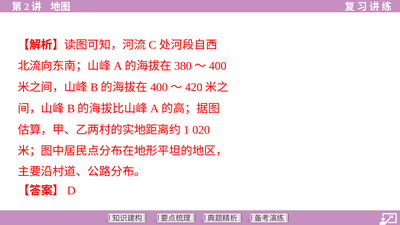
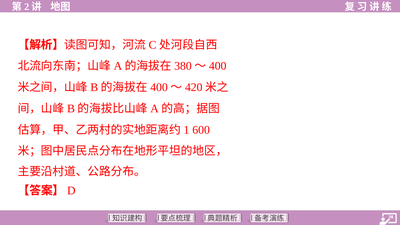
020: 020 -> 600
